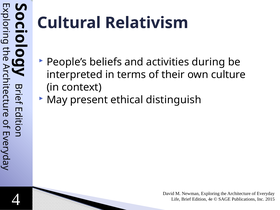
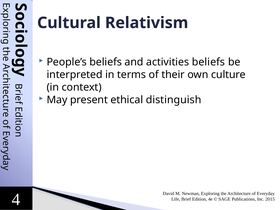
activities during: during -> beliefs
